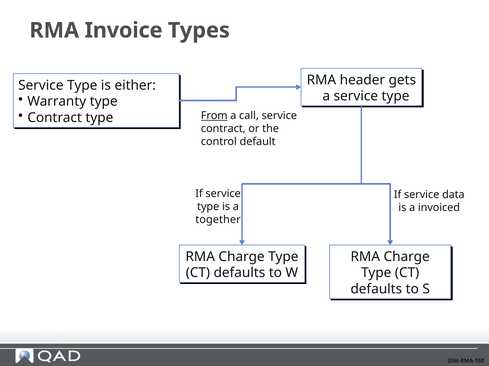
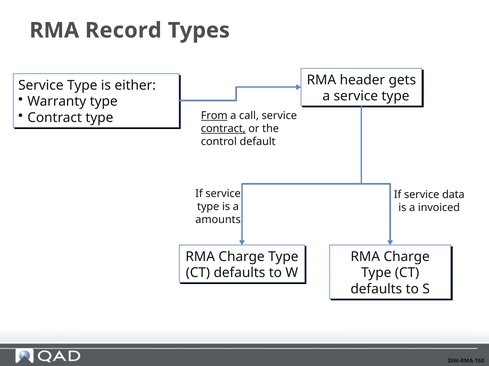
Invoice: Invoice -> Record
contract at (223, 129) underline: none -> present
together: together -> amounts
